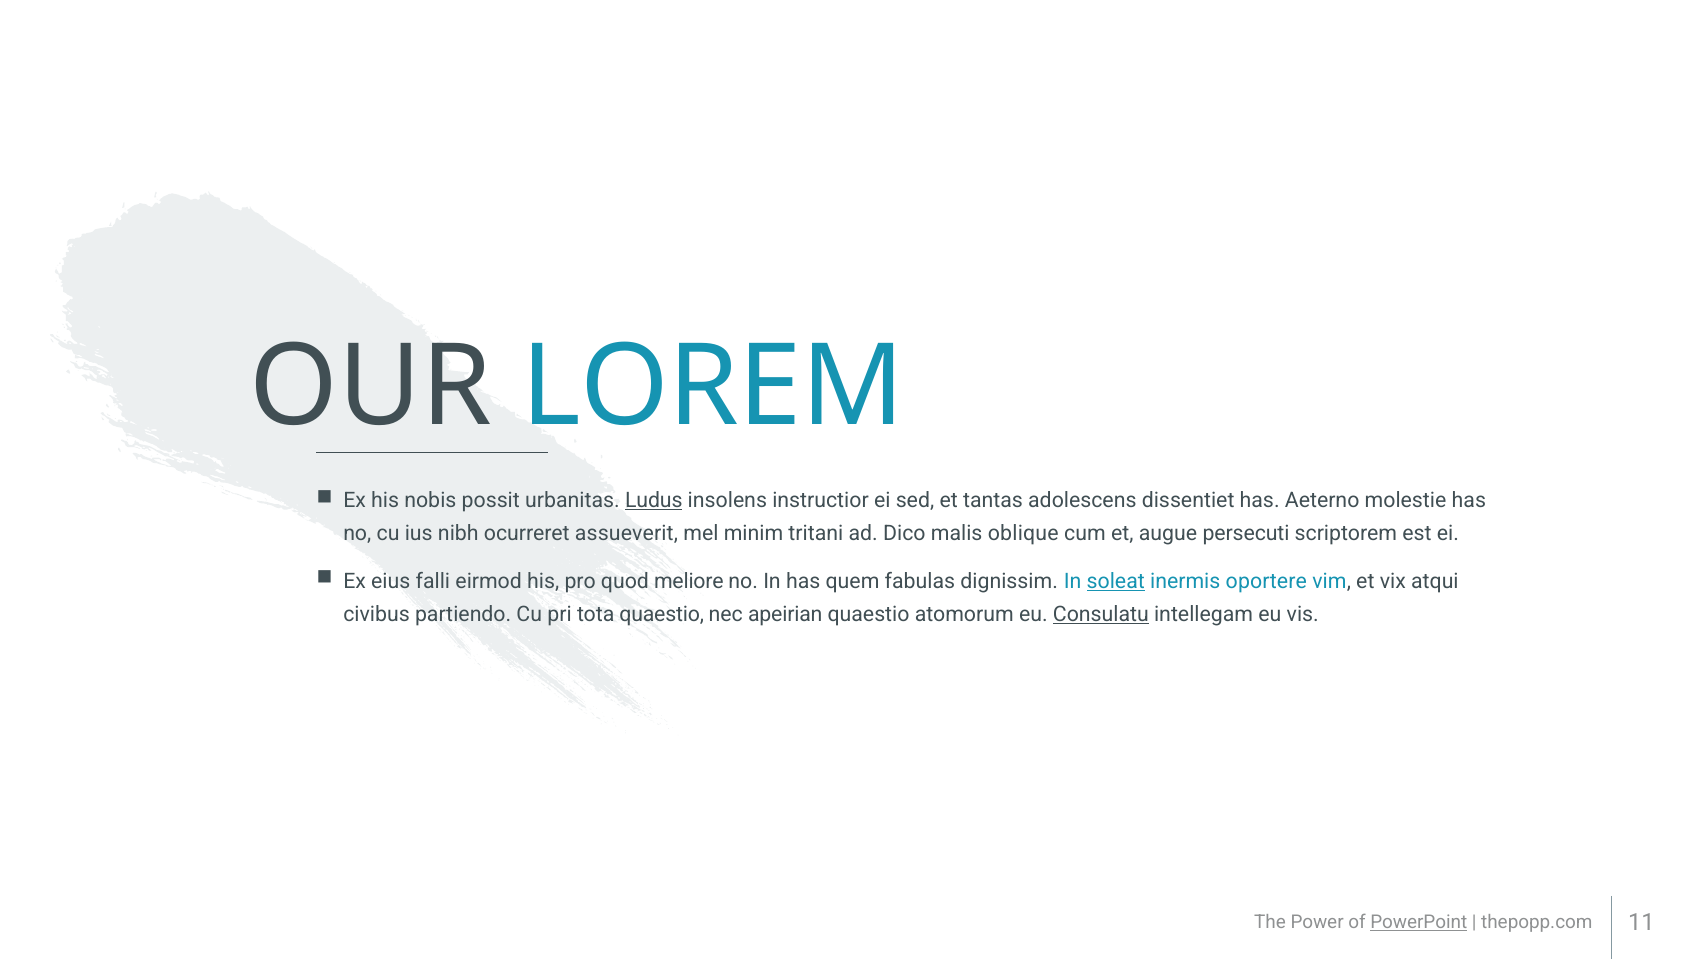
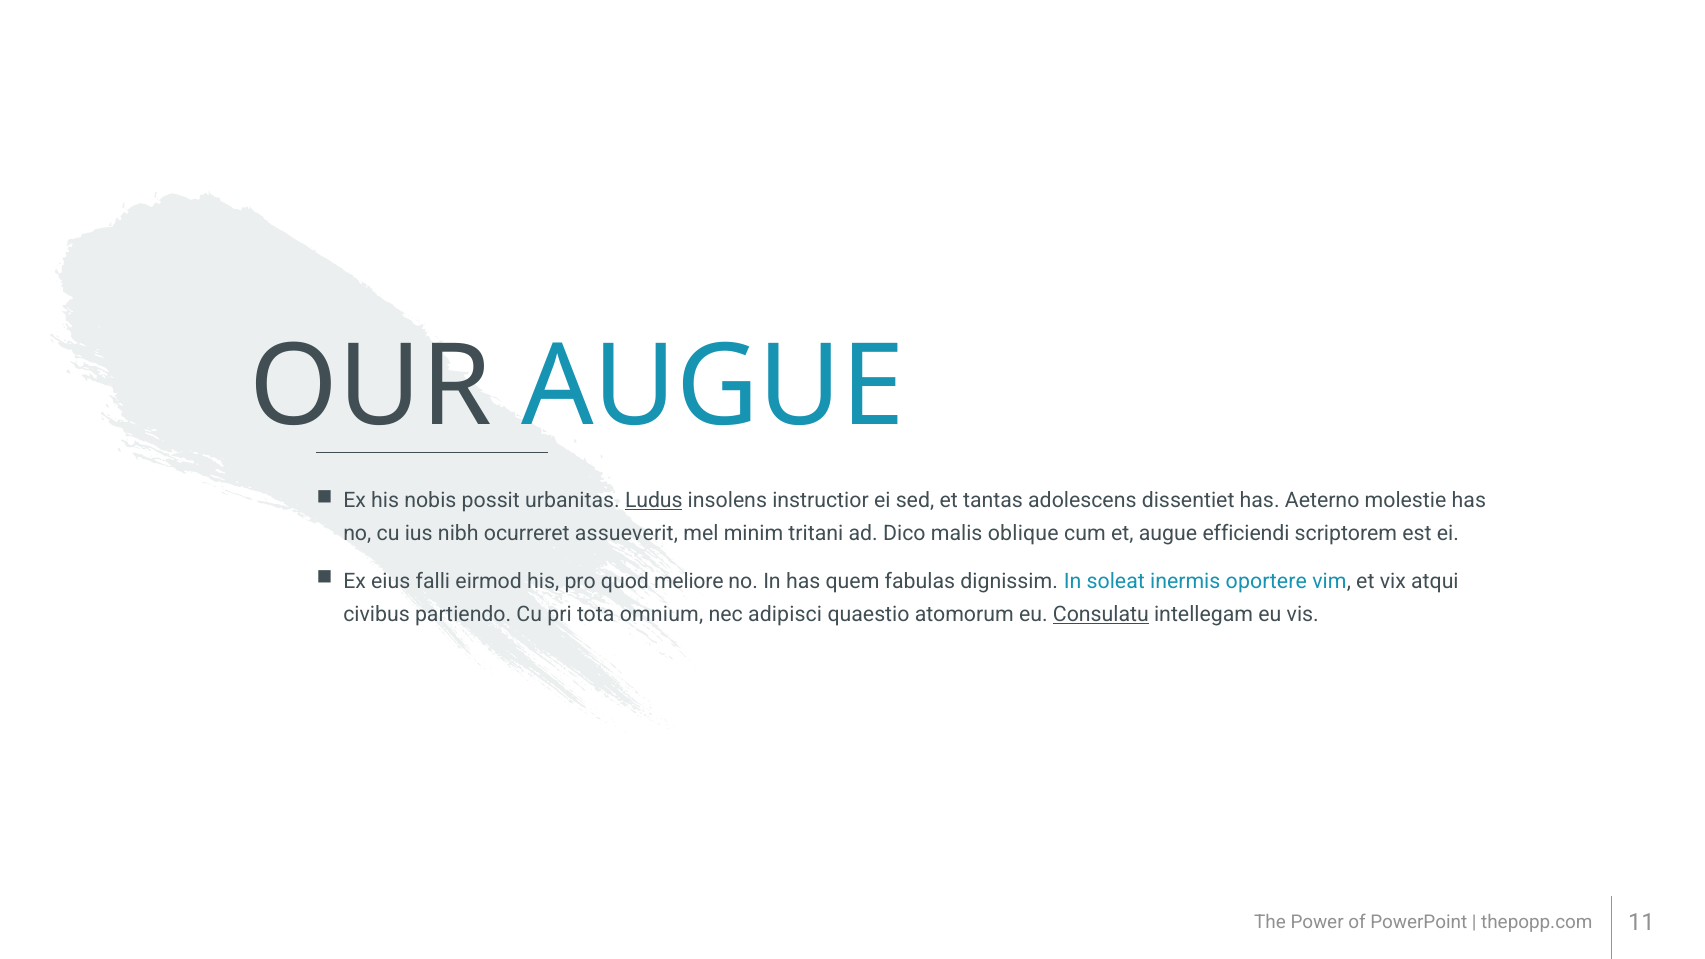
OUR LOREM: LOREM -> AUGUE
persecuti: persecuti -> efficiendi
soleat underline: present -> none
tota quaestio: quaestio -> omnium
apeirian: apeirian -> adipisci
PowerPoint underline: present -> none
